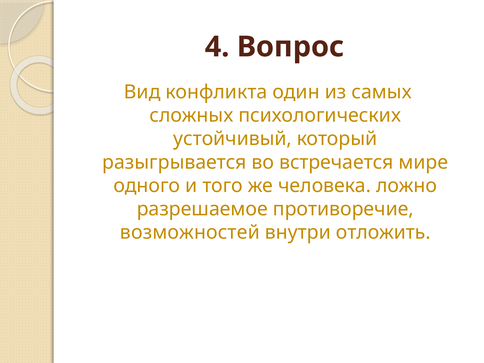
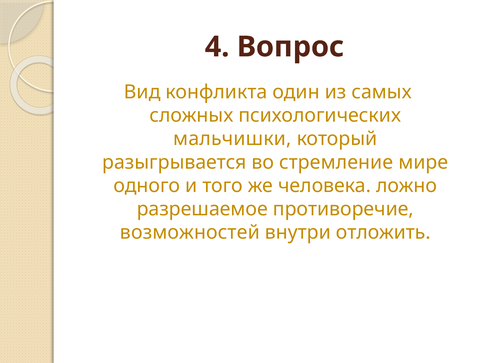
устойчивый: устойчивый -> мальчишки
встречается: встречается -> стремление
